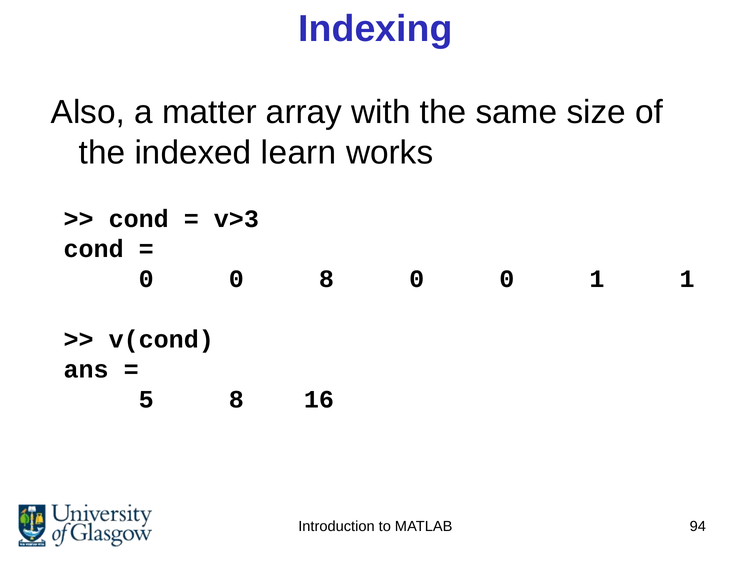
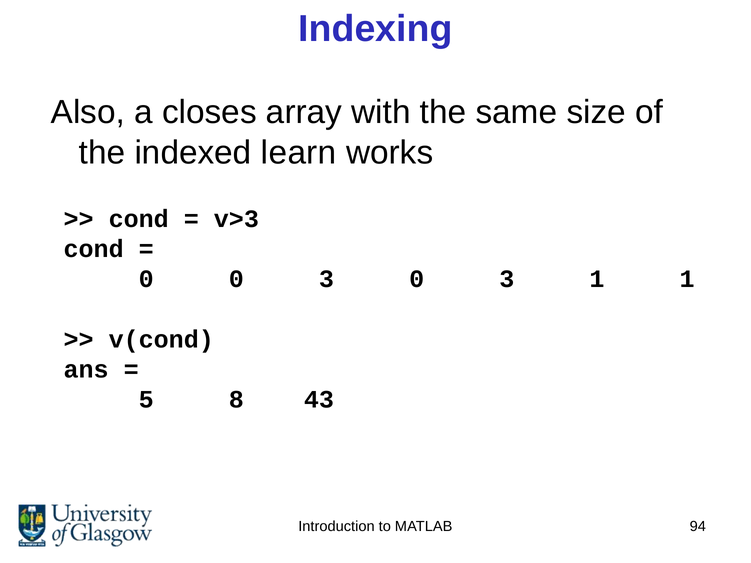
matter: matter -> closes
0 0 8: 8 -> 3
0 at (507, 279): 0 -> 3
16: 16 -> 43
